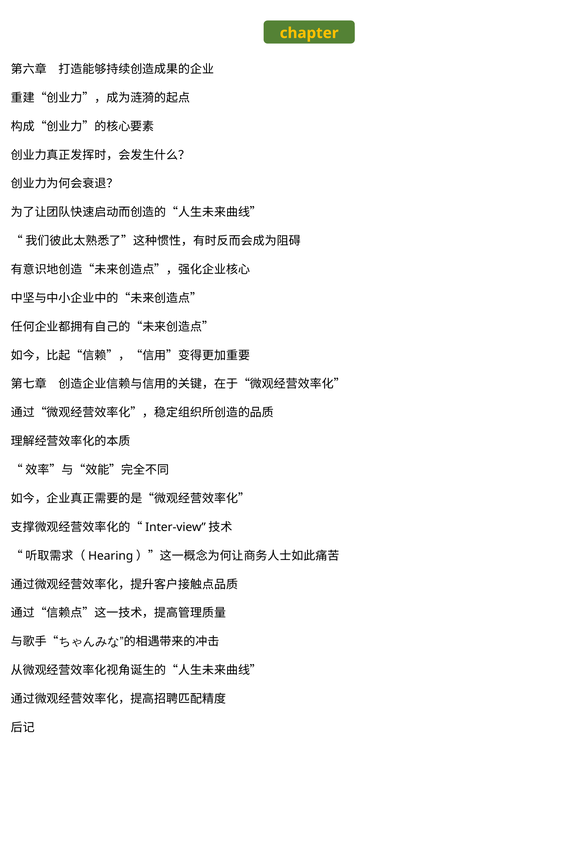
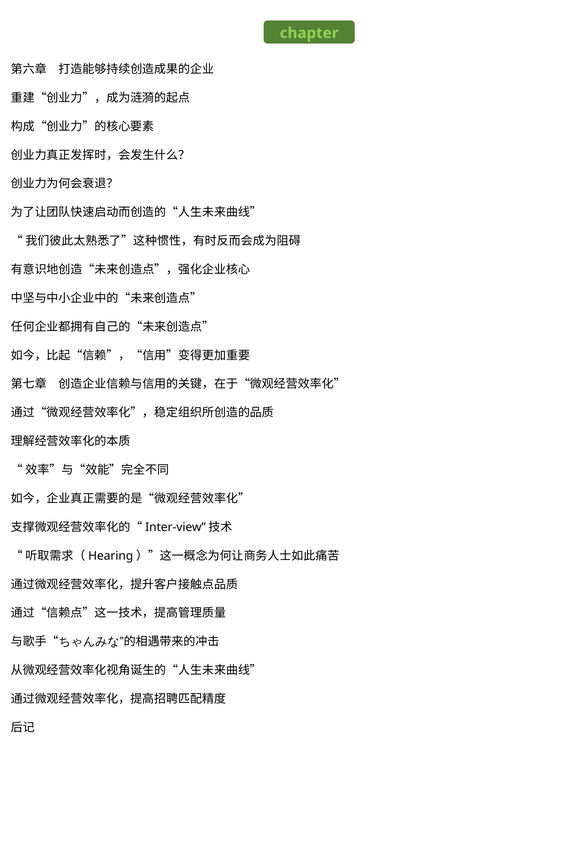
chapter colour: yellow -> light green
